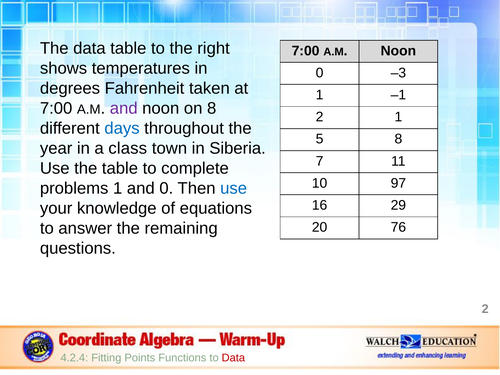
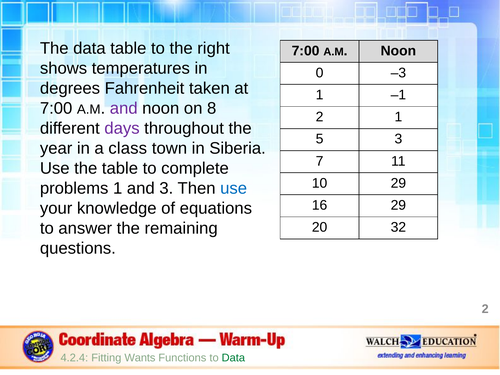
days colour: blue -> purple
5 8: 8 -> 3
10 97: 97 -> 29
and 0: 0 -> 3
76: 76 -> 32
Points: Points -> Wants
Data at (233, 358) colour: red -> green
